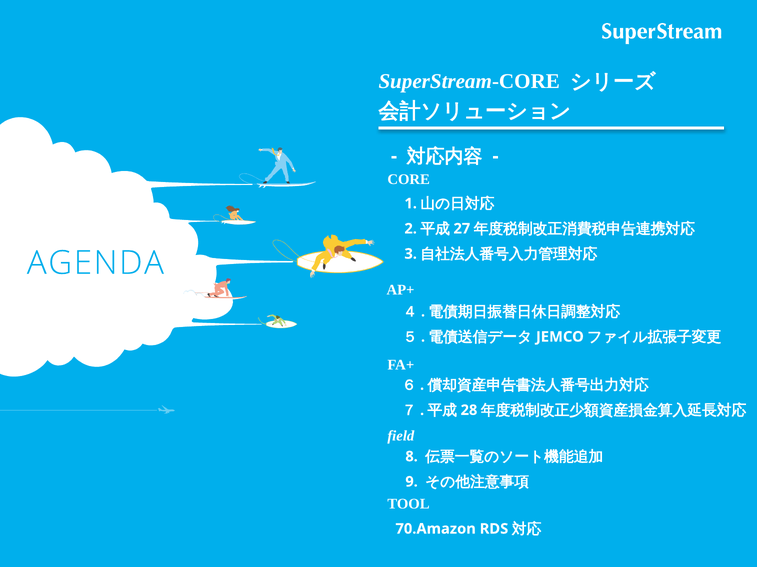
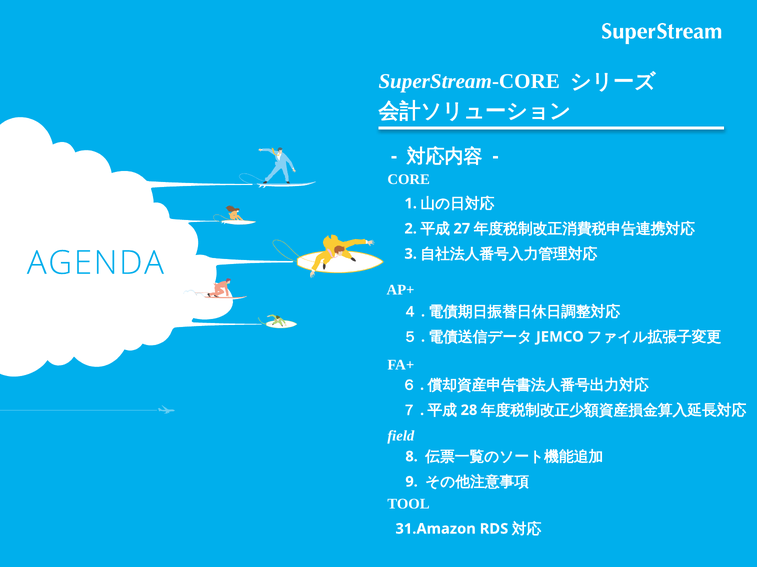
70.Amazon: 70.Amazon -> 31.Amazon
